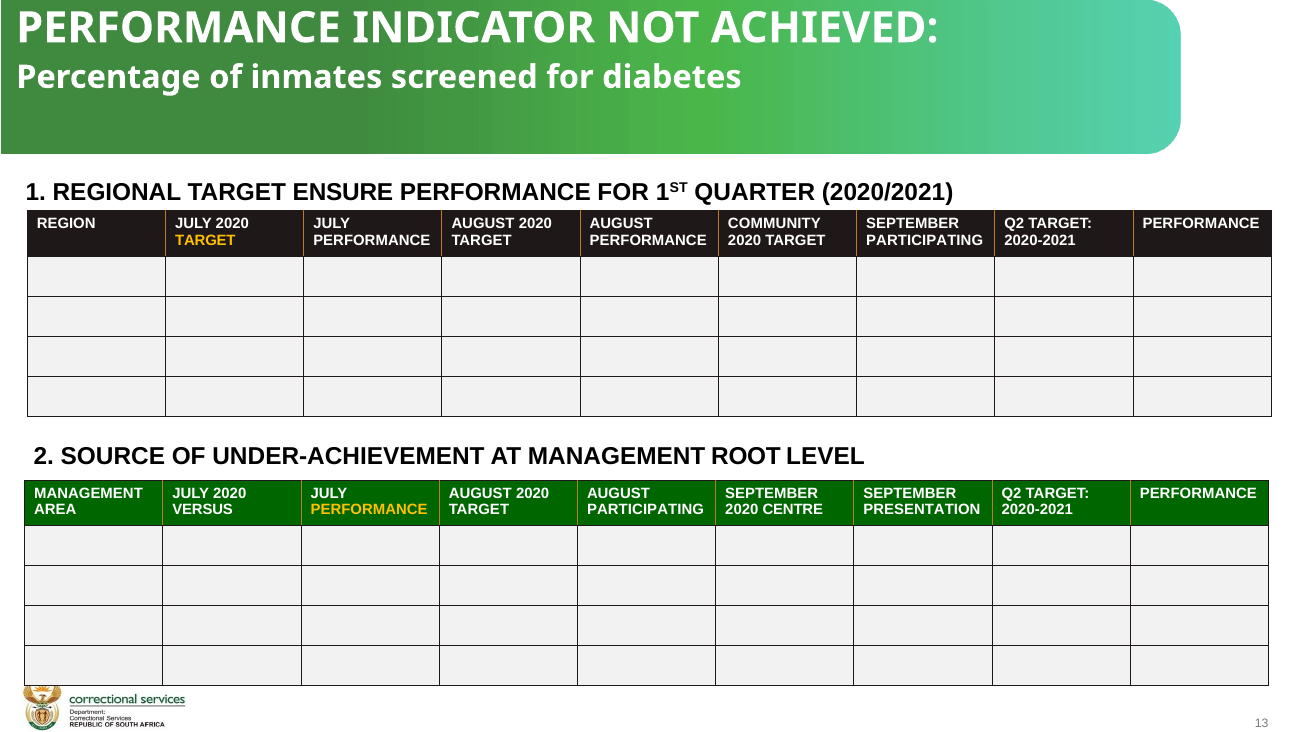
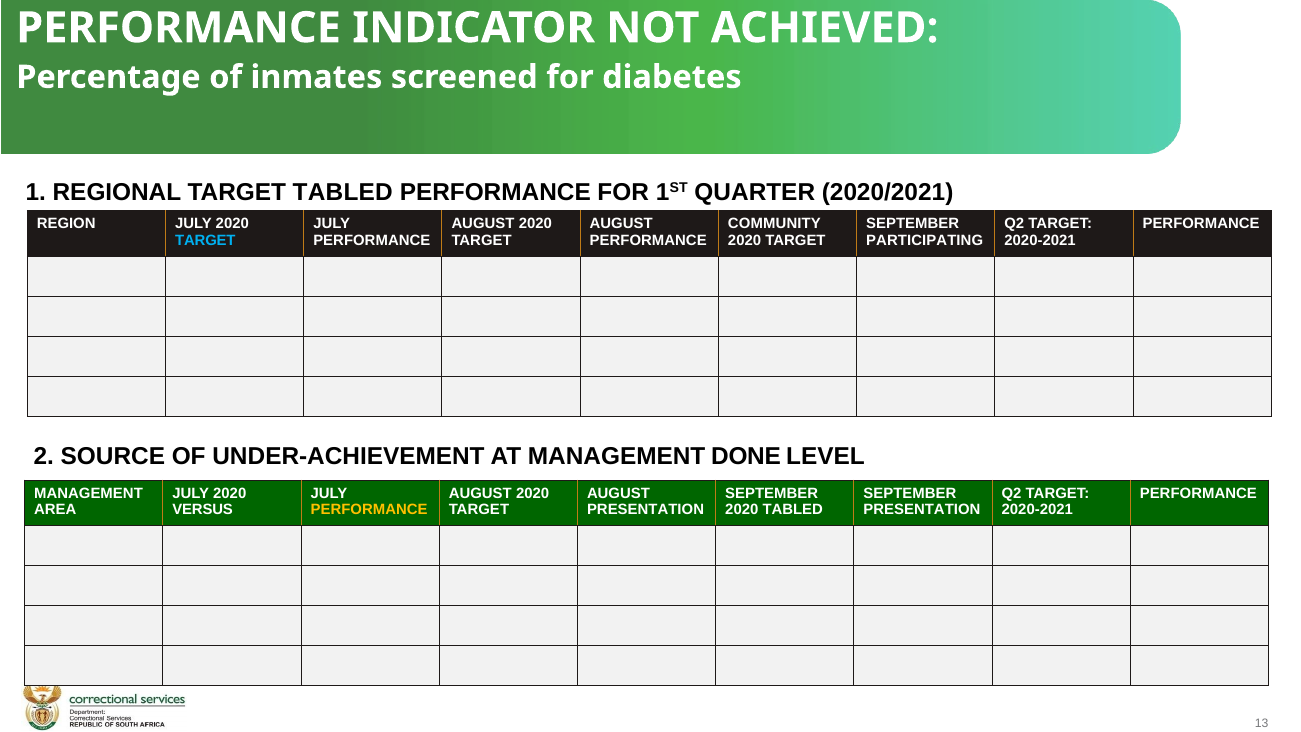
TARGET ENSURE: ENSURE -> TABLED
TARGET at (205, 240) colour: yellow -> light blue
ROOT: ROOT -> DONE
PARTICIPATING at (645, 510): PARTICIPATING -> PRESENTATION
2020 CENTRE: CENTRE -> TABLED
